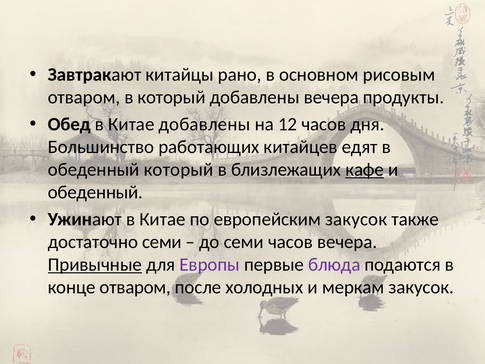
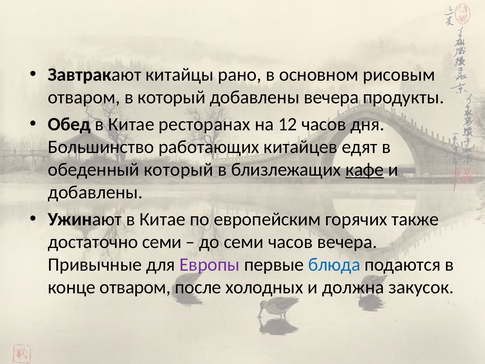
Китае добавлены: добавлены -> ресторанах
обеденный at (95, 192): обеденный -> добавлены
европейским закусок: закусок -> горячих
Привычные underline: present -> none
блюда colour: purple -> blue
меркам: меркам -> должна
